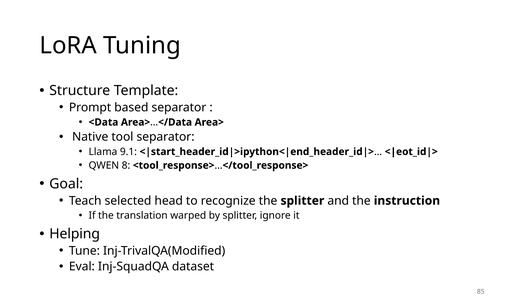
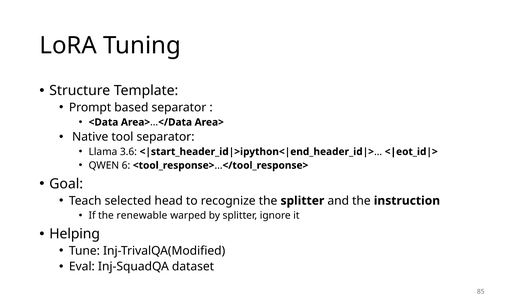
9.1: 9.1 -> 3.6
8: 8 -> 6
translation: translation -> renewable
